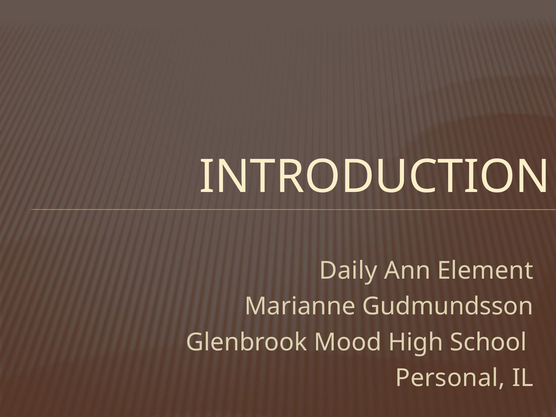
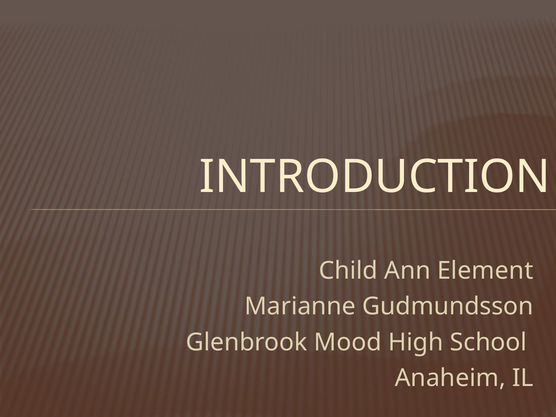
Daily: Daily -> Child
Personal: Personal -> Anaheim
